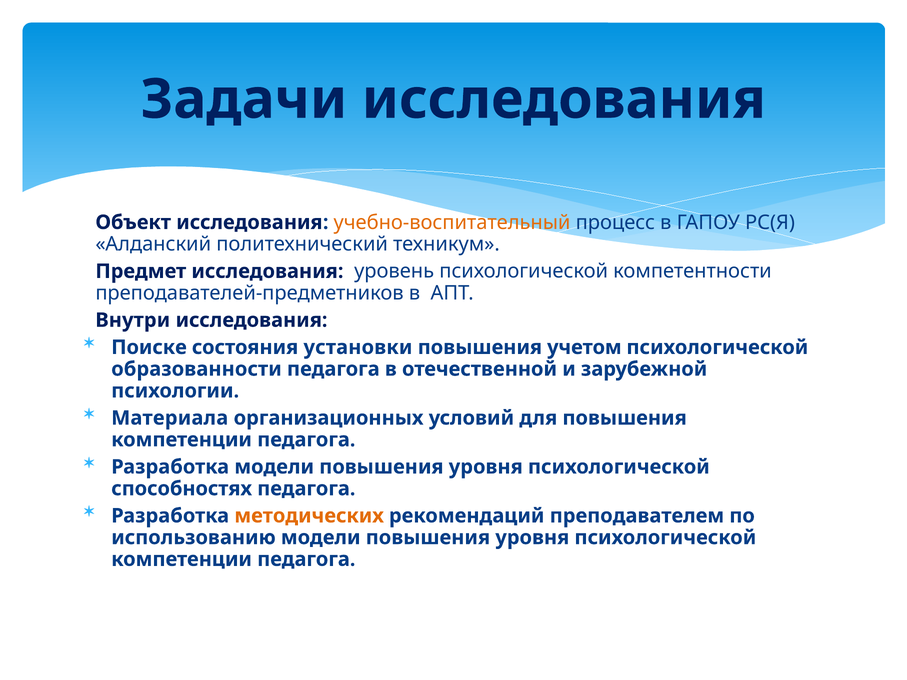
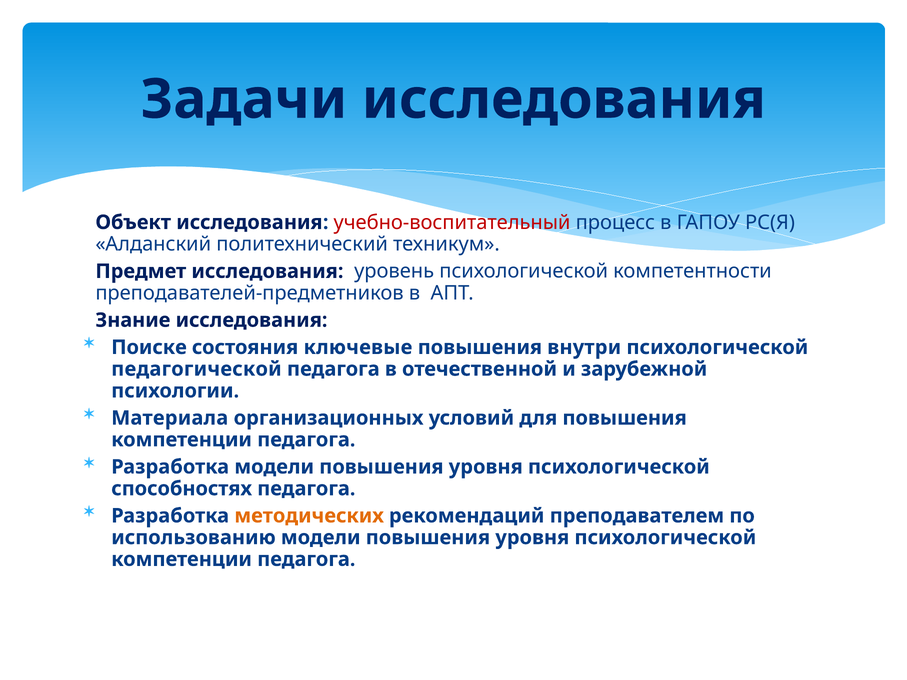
учебно-воспитательный colour: orange -> red
Внутри: Внутри -> Знание
установки: установки -> ключевые
учетом: учетом -> внутри
образованности: образованности -> педагогической
